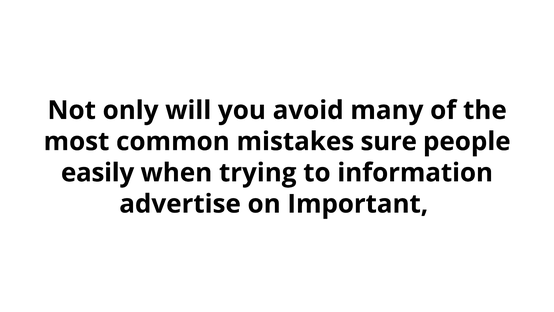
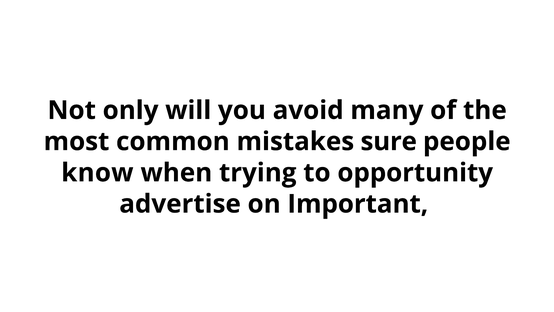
easily: easily -> know
information: information -> opportunity
